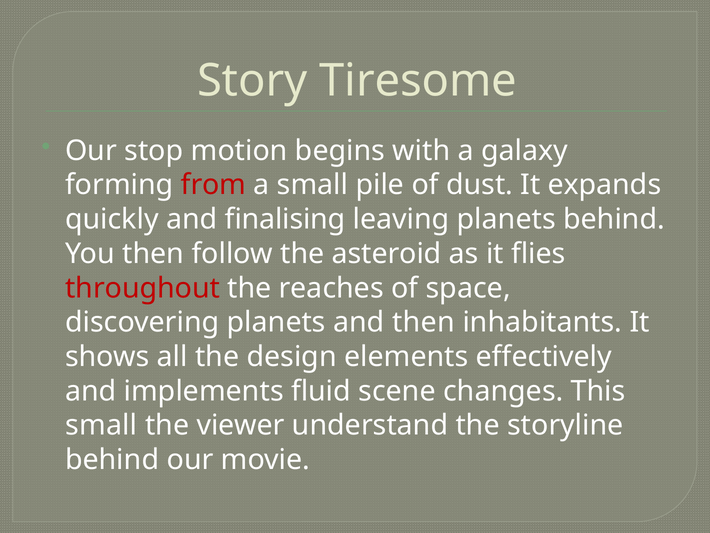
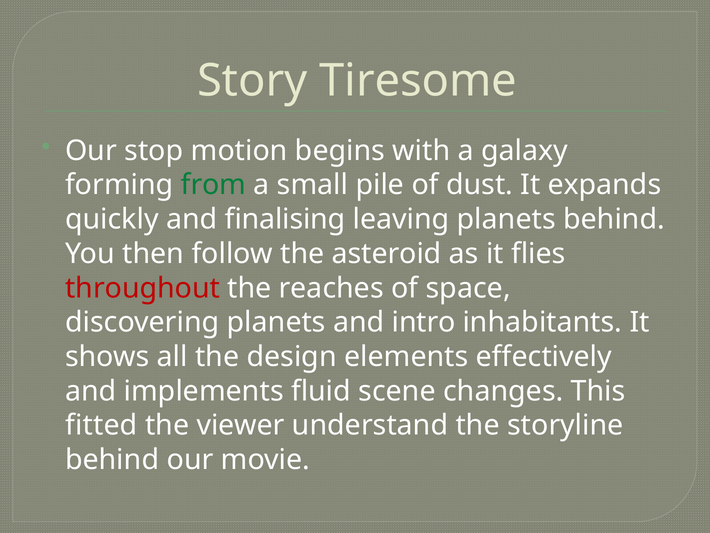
from colour: red -> green
and then: then -> intro
small at (101, 425): small -> fitted
